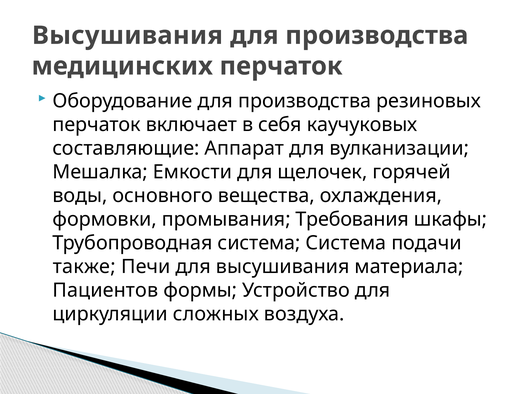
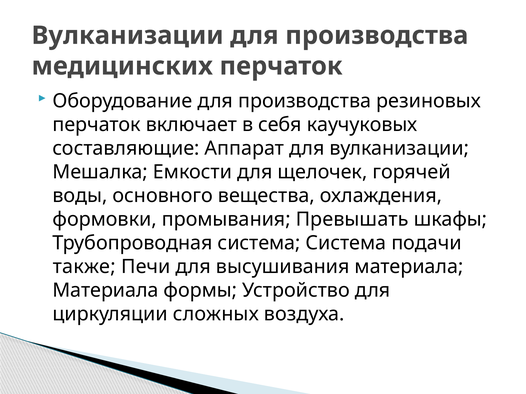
Высушивания at (127, 36): Высушивания -> Вулканизации
Требования: Требования -> Превышать
Пациентов at (105, 291): Пациентов -> Материала
